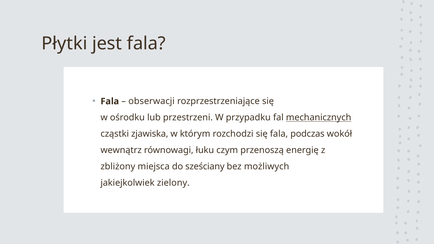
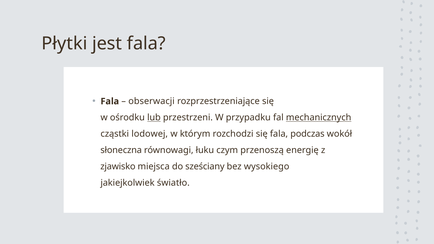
lub underline: none -> present
zjawiska: zjawiska -> lodowej
wewnątrz: wewnątrz -> słoneczna
zbliżony: zbliżony -> zjawisko
możliwych: możliwych -> wysokiego
zielony: zielony -> światło
